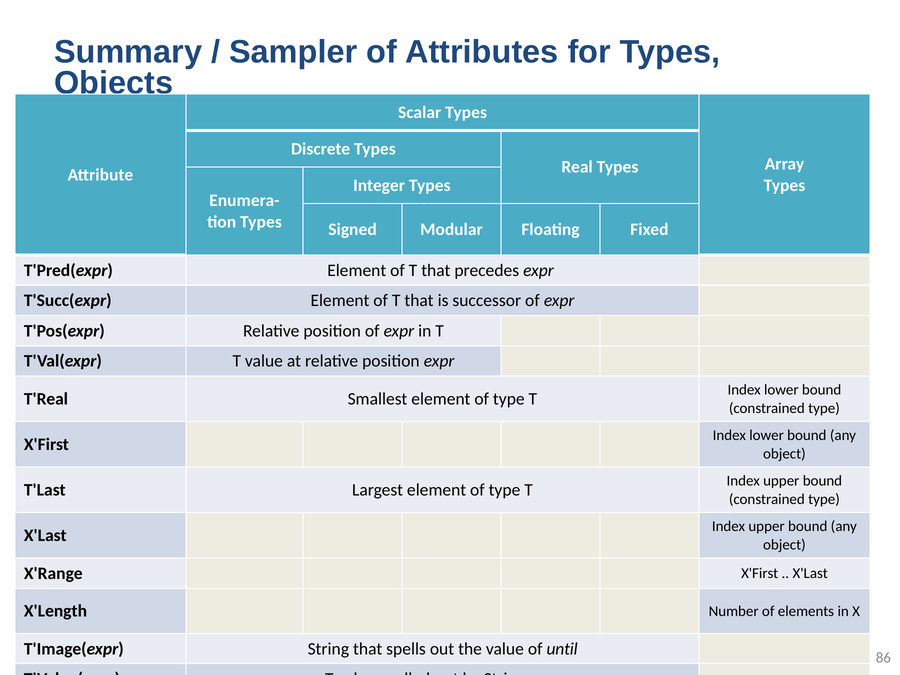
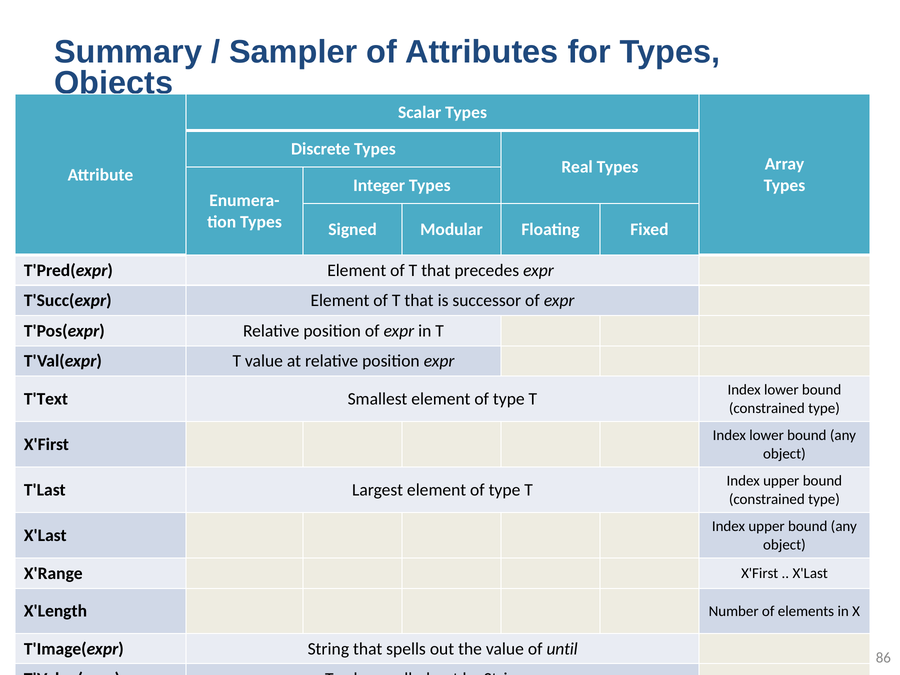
T'Real: T'Real -> T'Text
